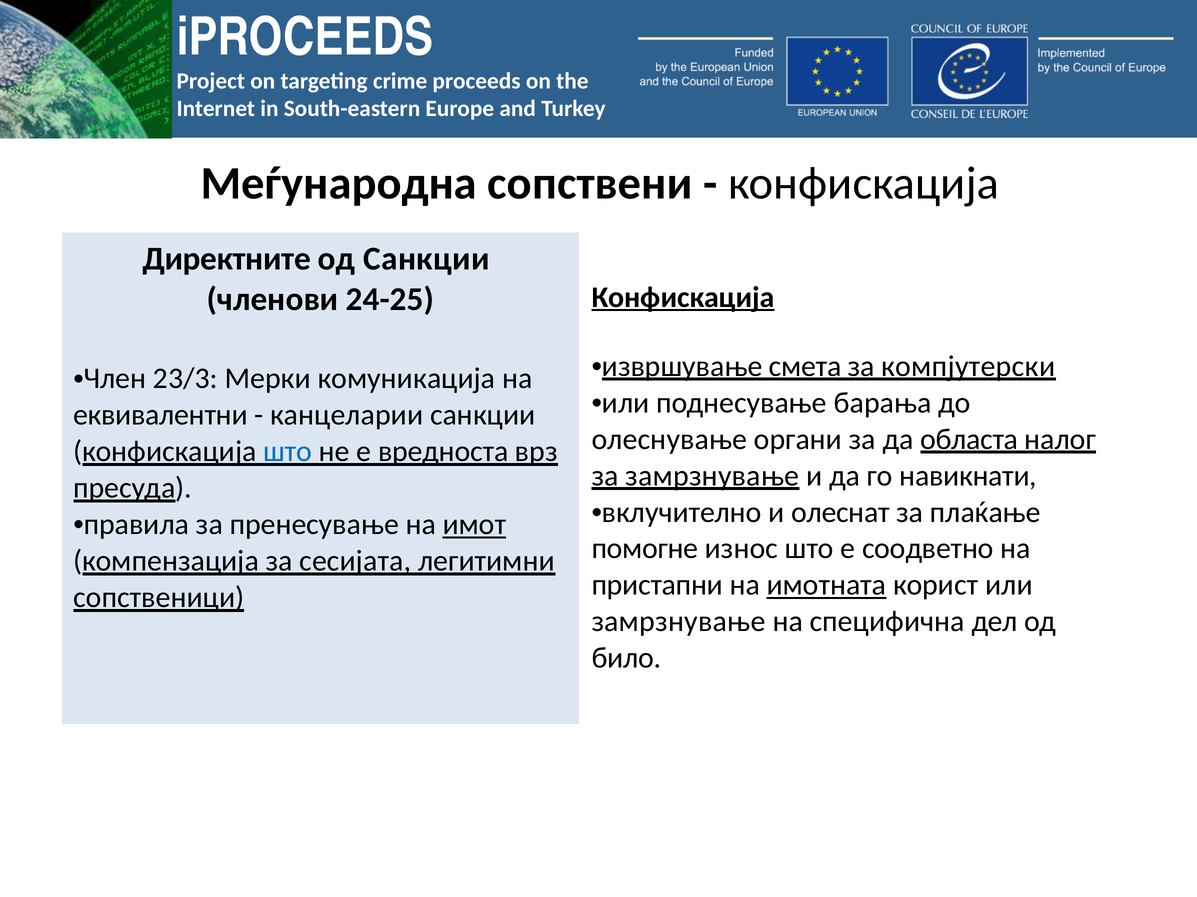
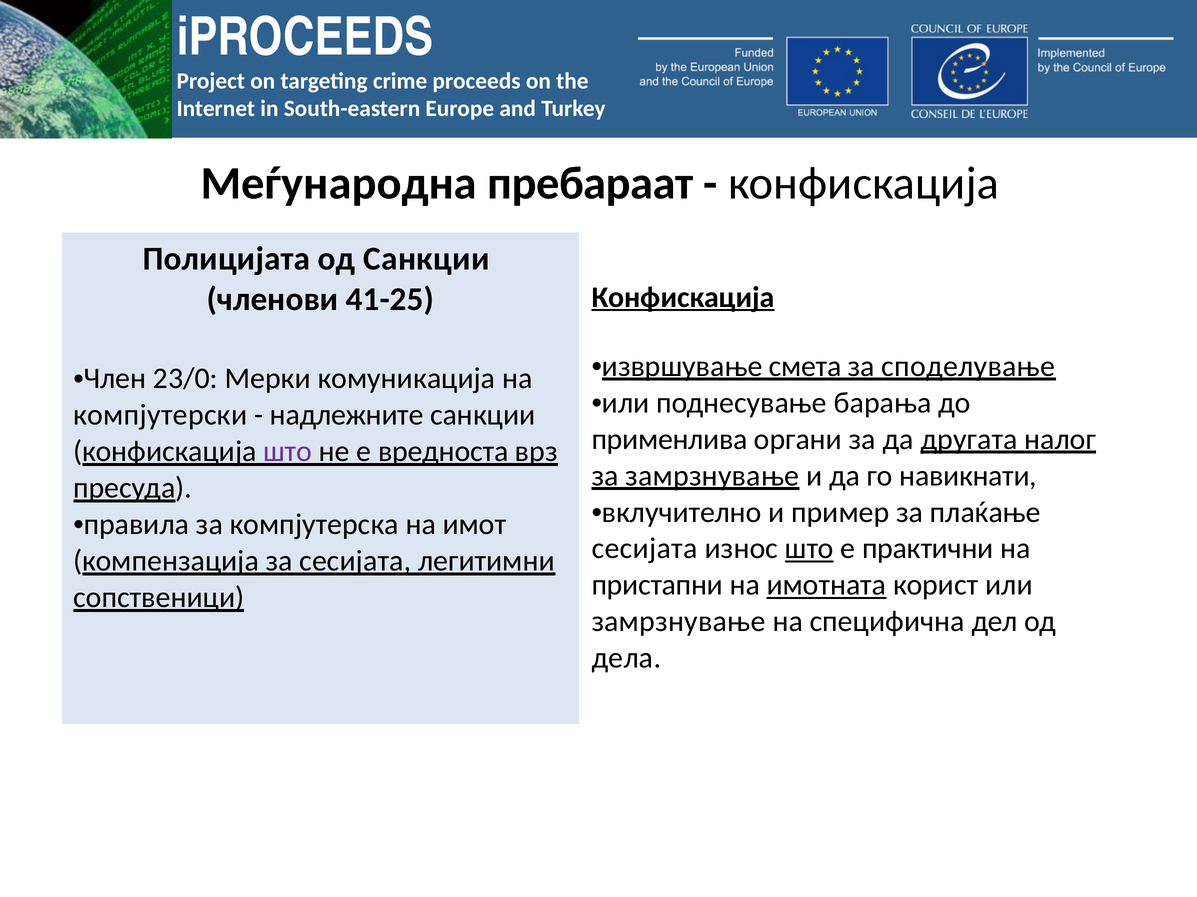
сопствени: сопствени -> пребараат
Директните: Директните -> Полицијата
24-25: 24-25 -> 41-25
компјутерски: компјутерски -> споделување
23/3: 23/3 -> 23/0
еквивалентни: еквивалентни -> компјутерски
канцеларии: канцеларии -> надлежните
олеснување: олеснување -> применлива
областа: областа -> другата
што at (288, 452) colour: blue -> purple
олеснат: олеснат -> пример
пренесување: пренесување -> компјутерска
имот underline: present -> none
помогне at (645, 549): помогне -> сесијата
што at (809, 549) underline: none -> present
соодветно: соодветно -> практични
било: било -> дела
